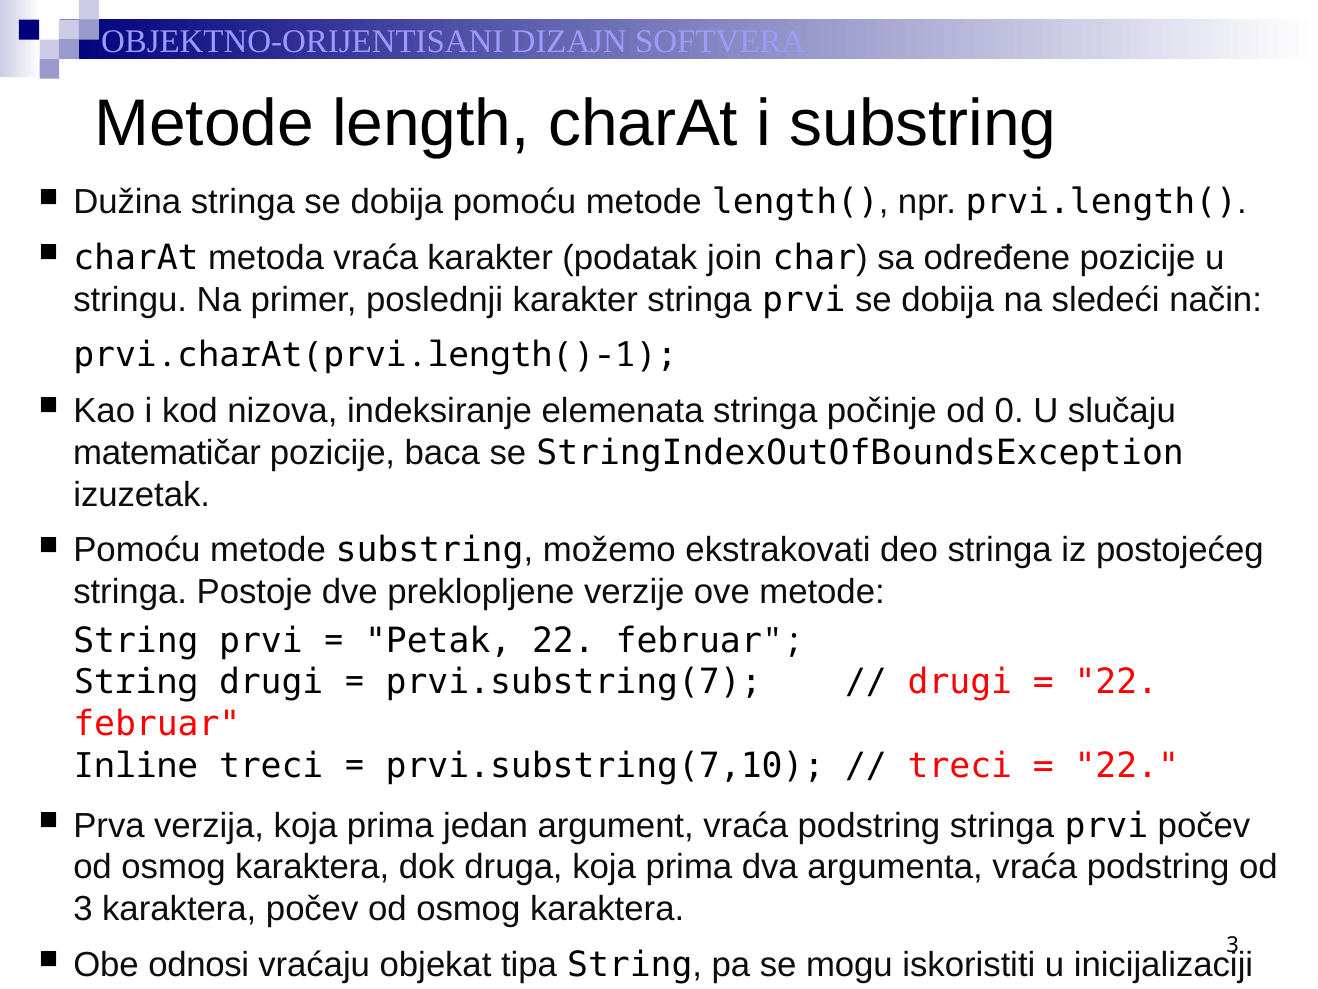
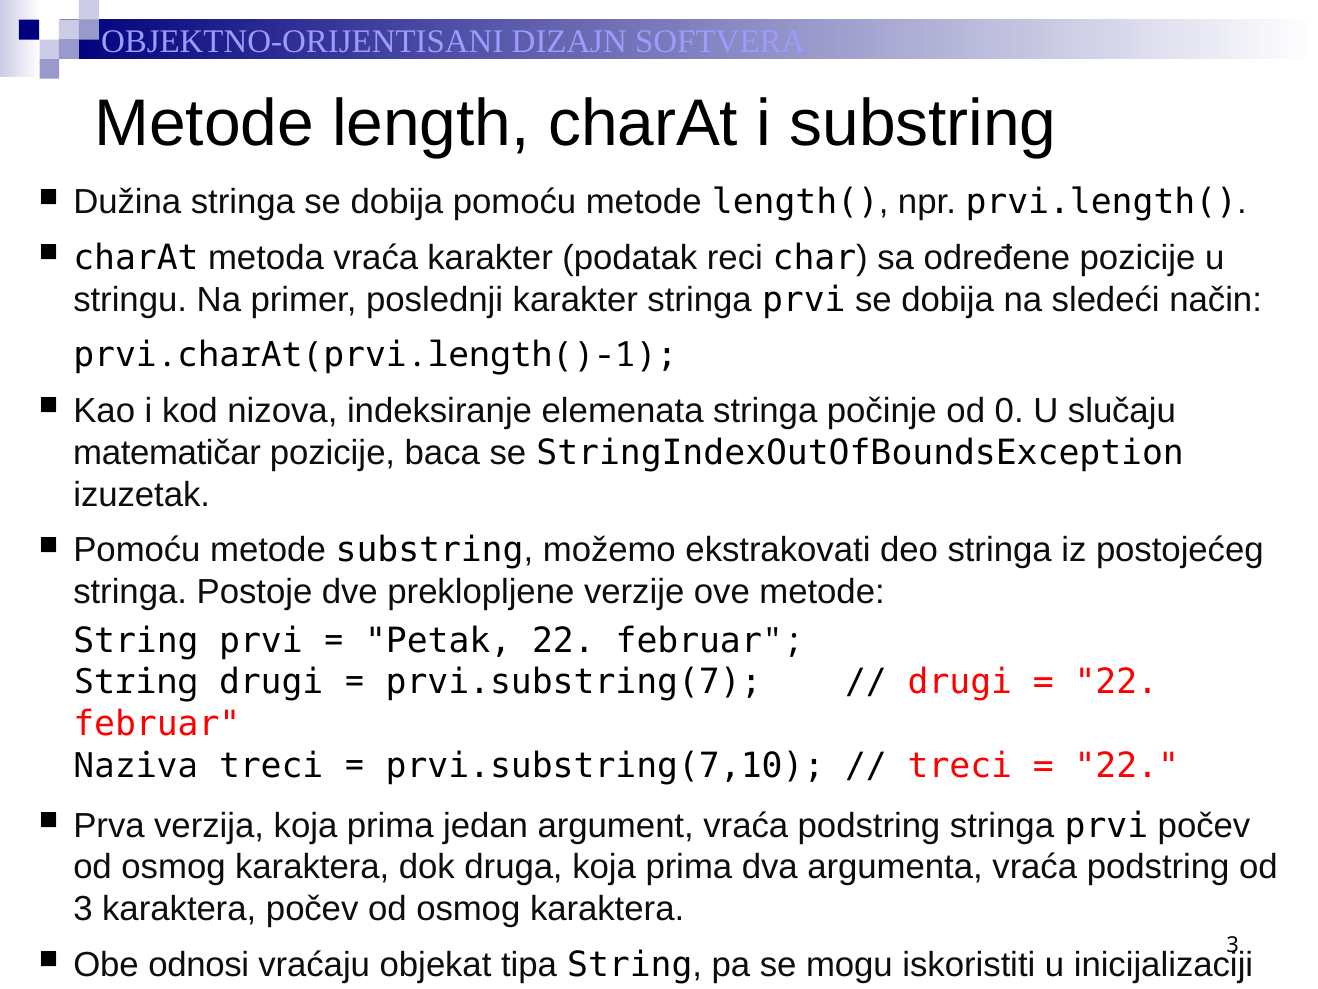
join: join -> reci
Inline: Inline -> Naziva
